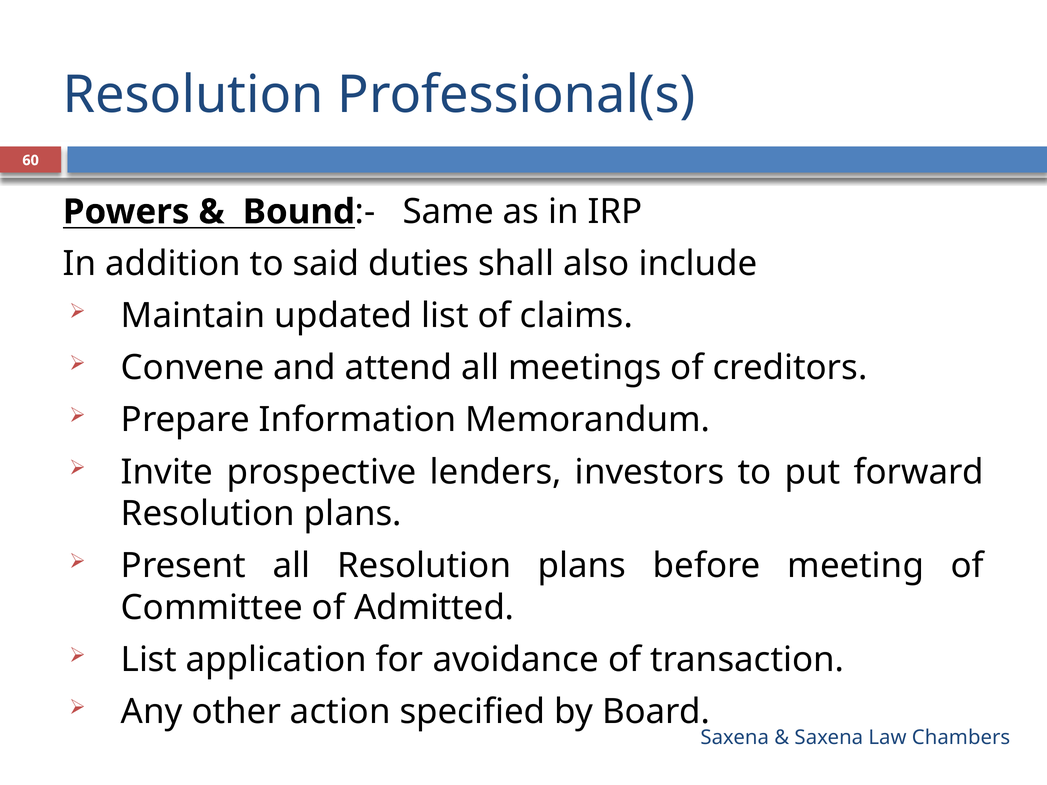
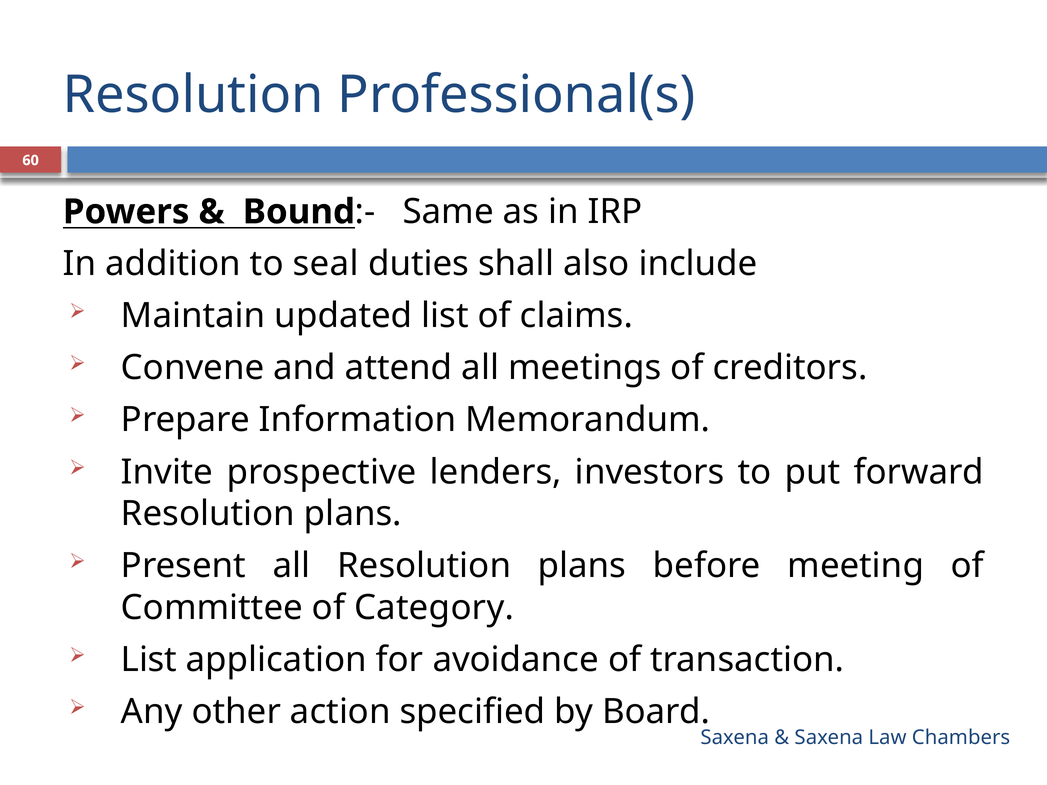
said: said -> seal
Admitted: Admitted -> Category
